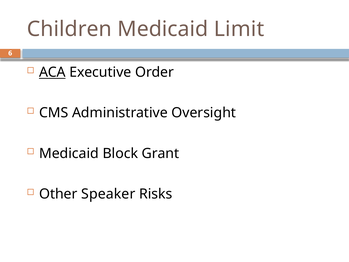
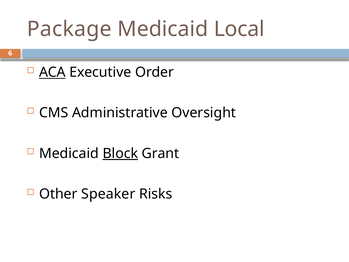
Children: Children -> Package
Limit: Limit -> Local
Block underline: none -> present
